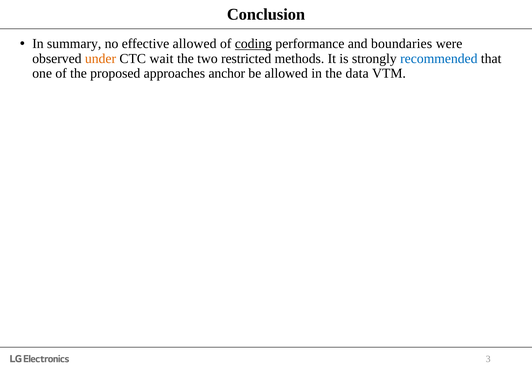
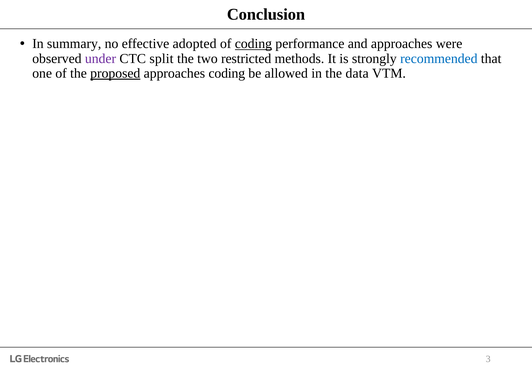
effective allowed: allowed -> adopted
and boundaries: boundaries -> approaches
under colour: orange -> purple
wait: wait -> split
proposed underline: none -> present
approaches anchor: anchor -> coding
